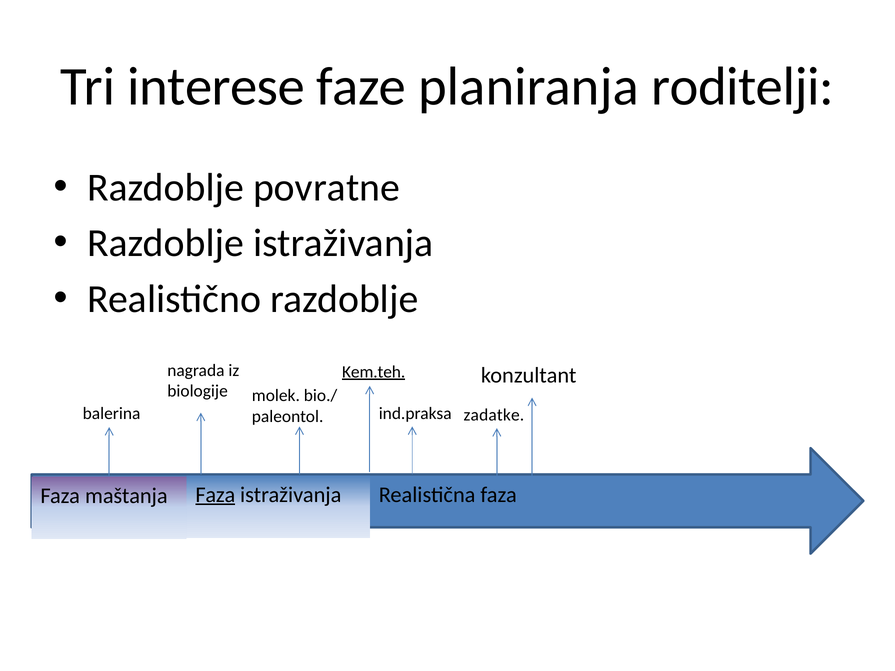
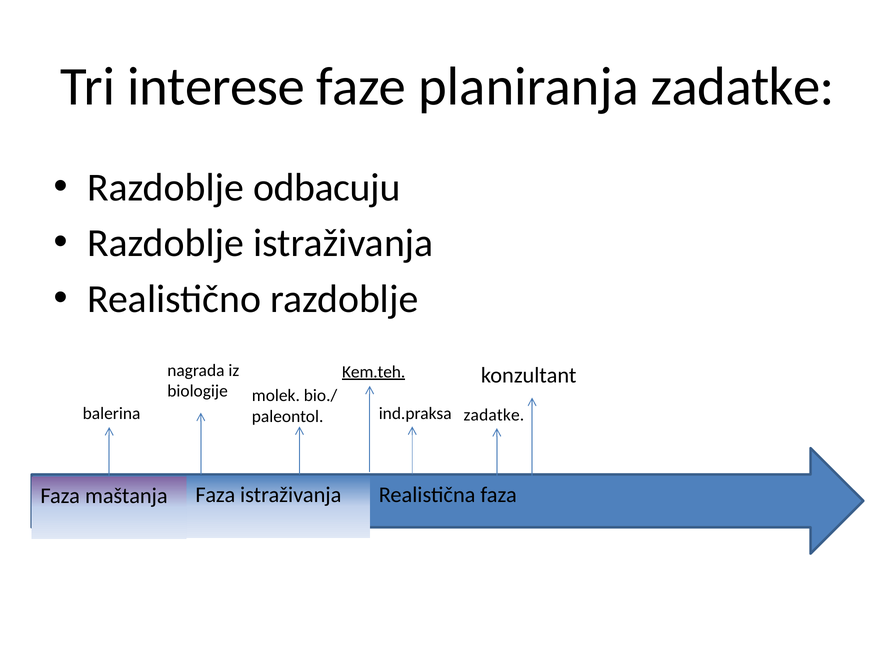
planiranja roditelji: roditelji -> zadatke
povratne: povratne -> odbacuju
Faza at (215, 495) underline: present -> none
